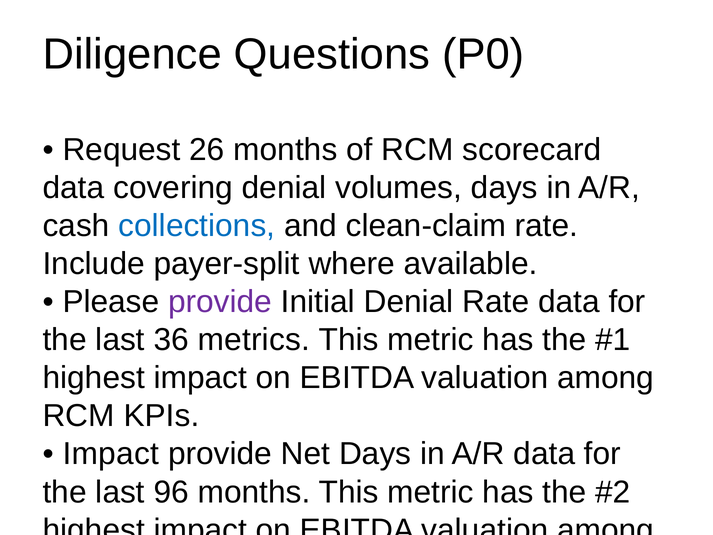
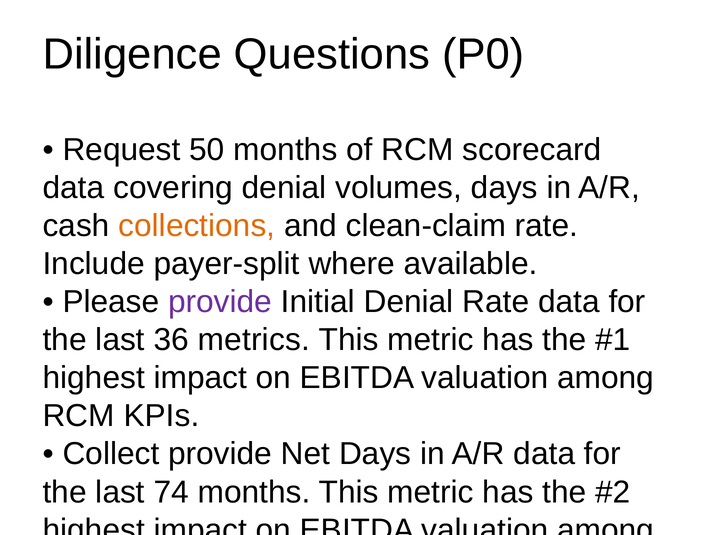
26: 26 -> 50
collections colour: blue -> orange
Impact at (111, 454): Impact -> Collect
96: 96 -> 74
